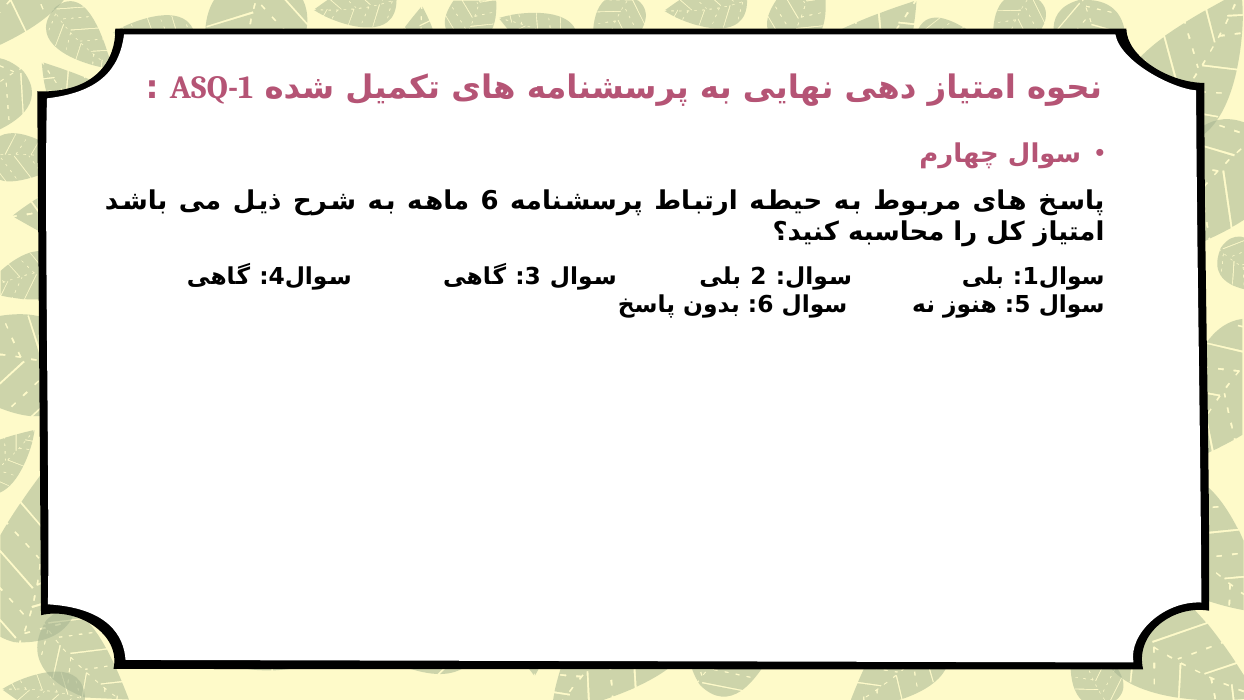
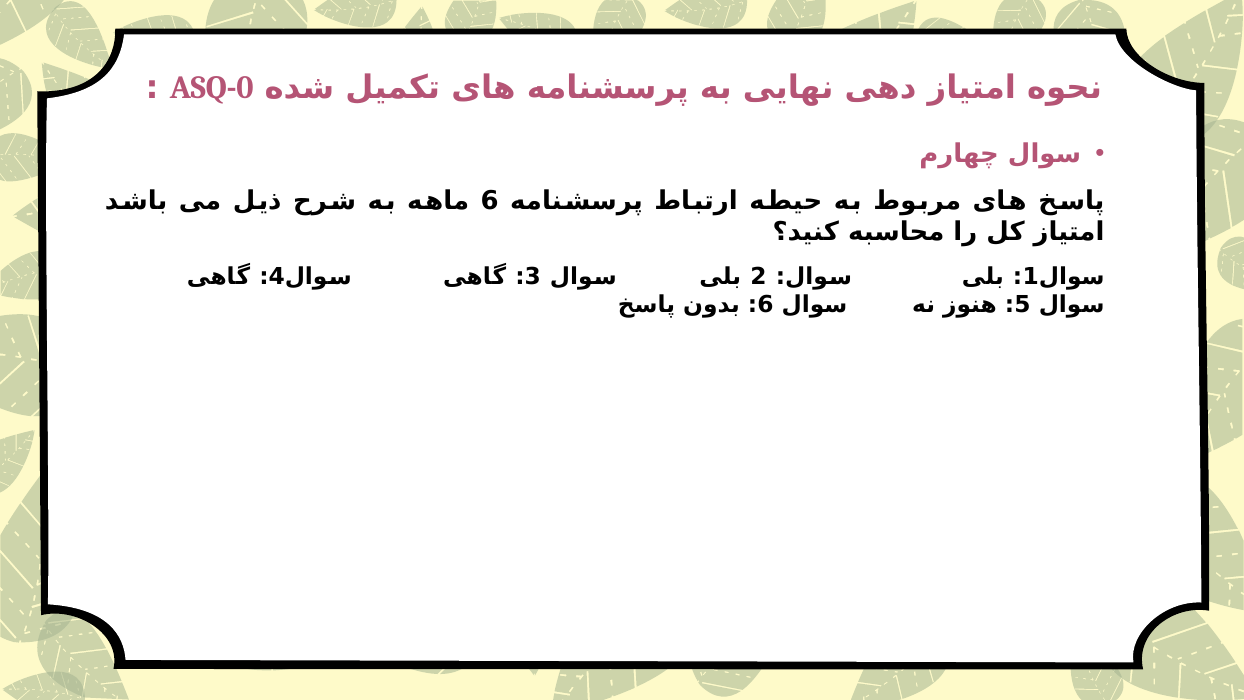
ASQ-1: ASQ-1 -> ASQ-0
